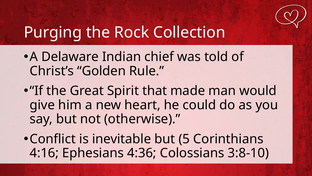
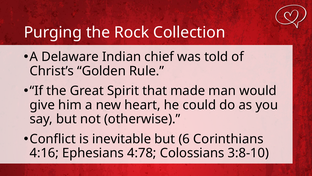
5: 5 -> 6
4:36: 4:36 -> 4:78
